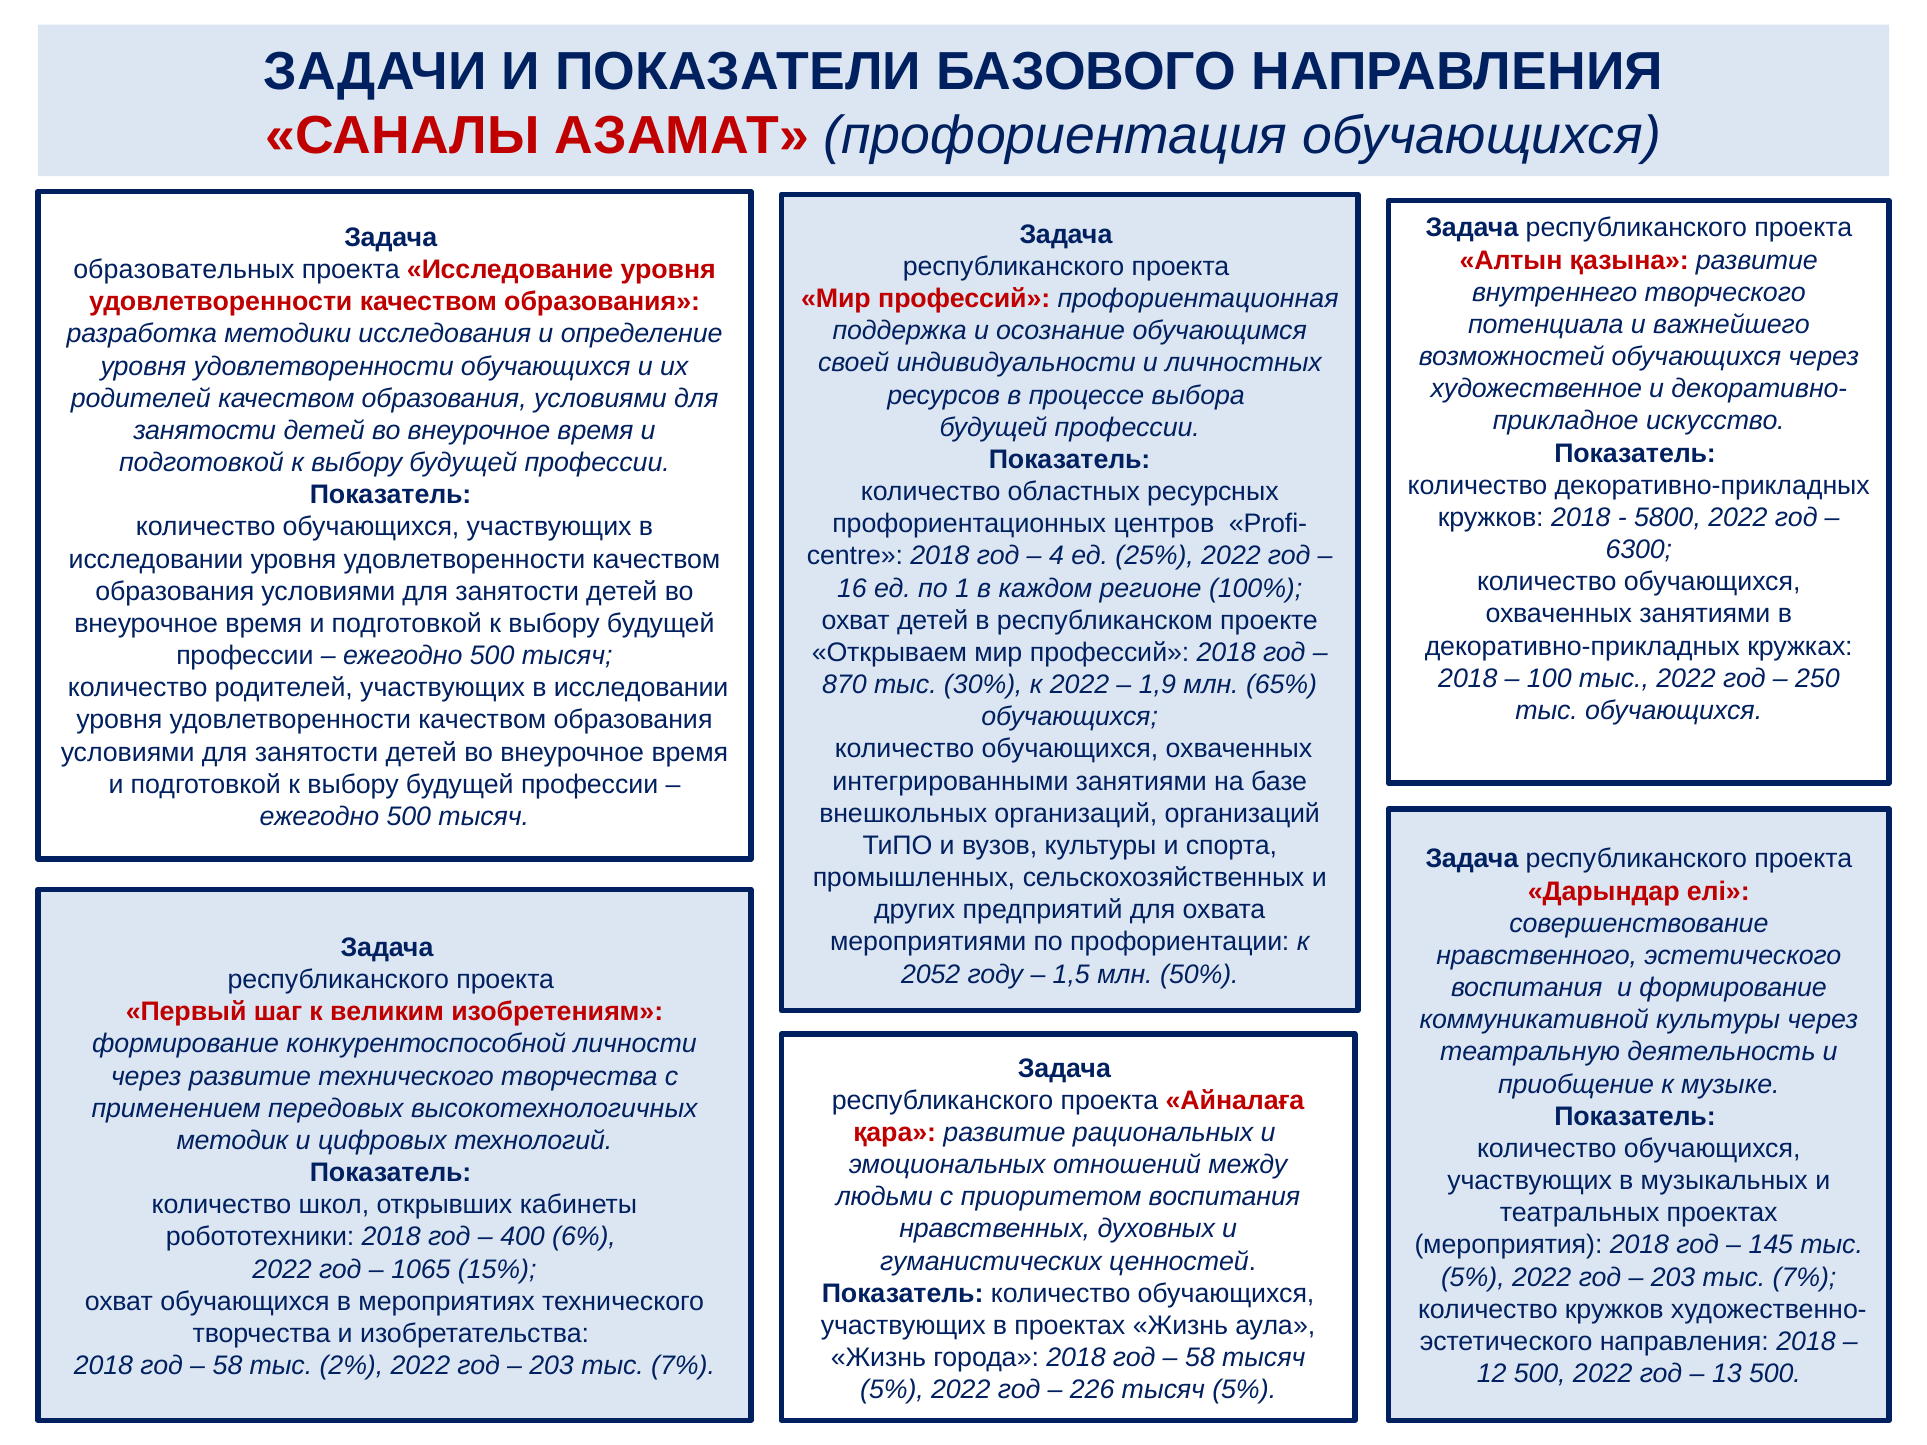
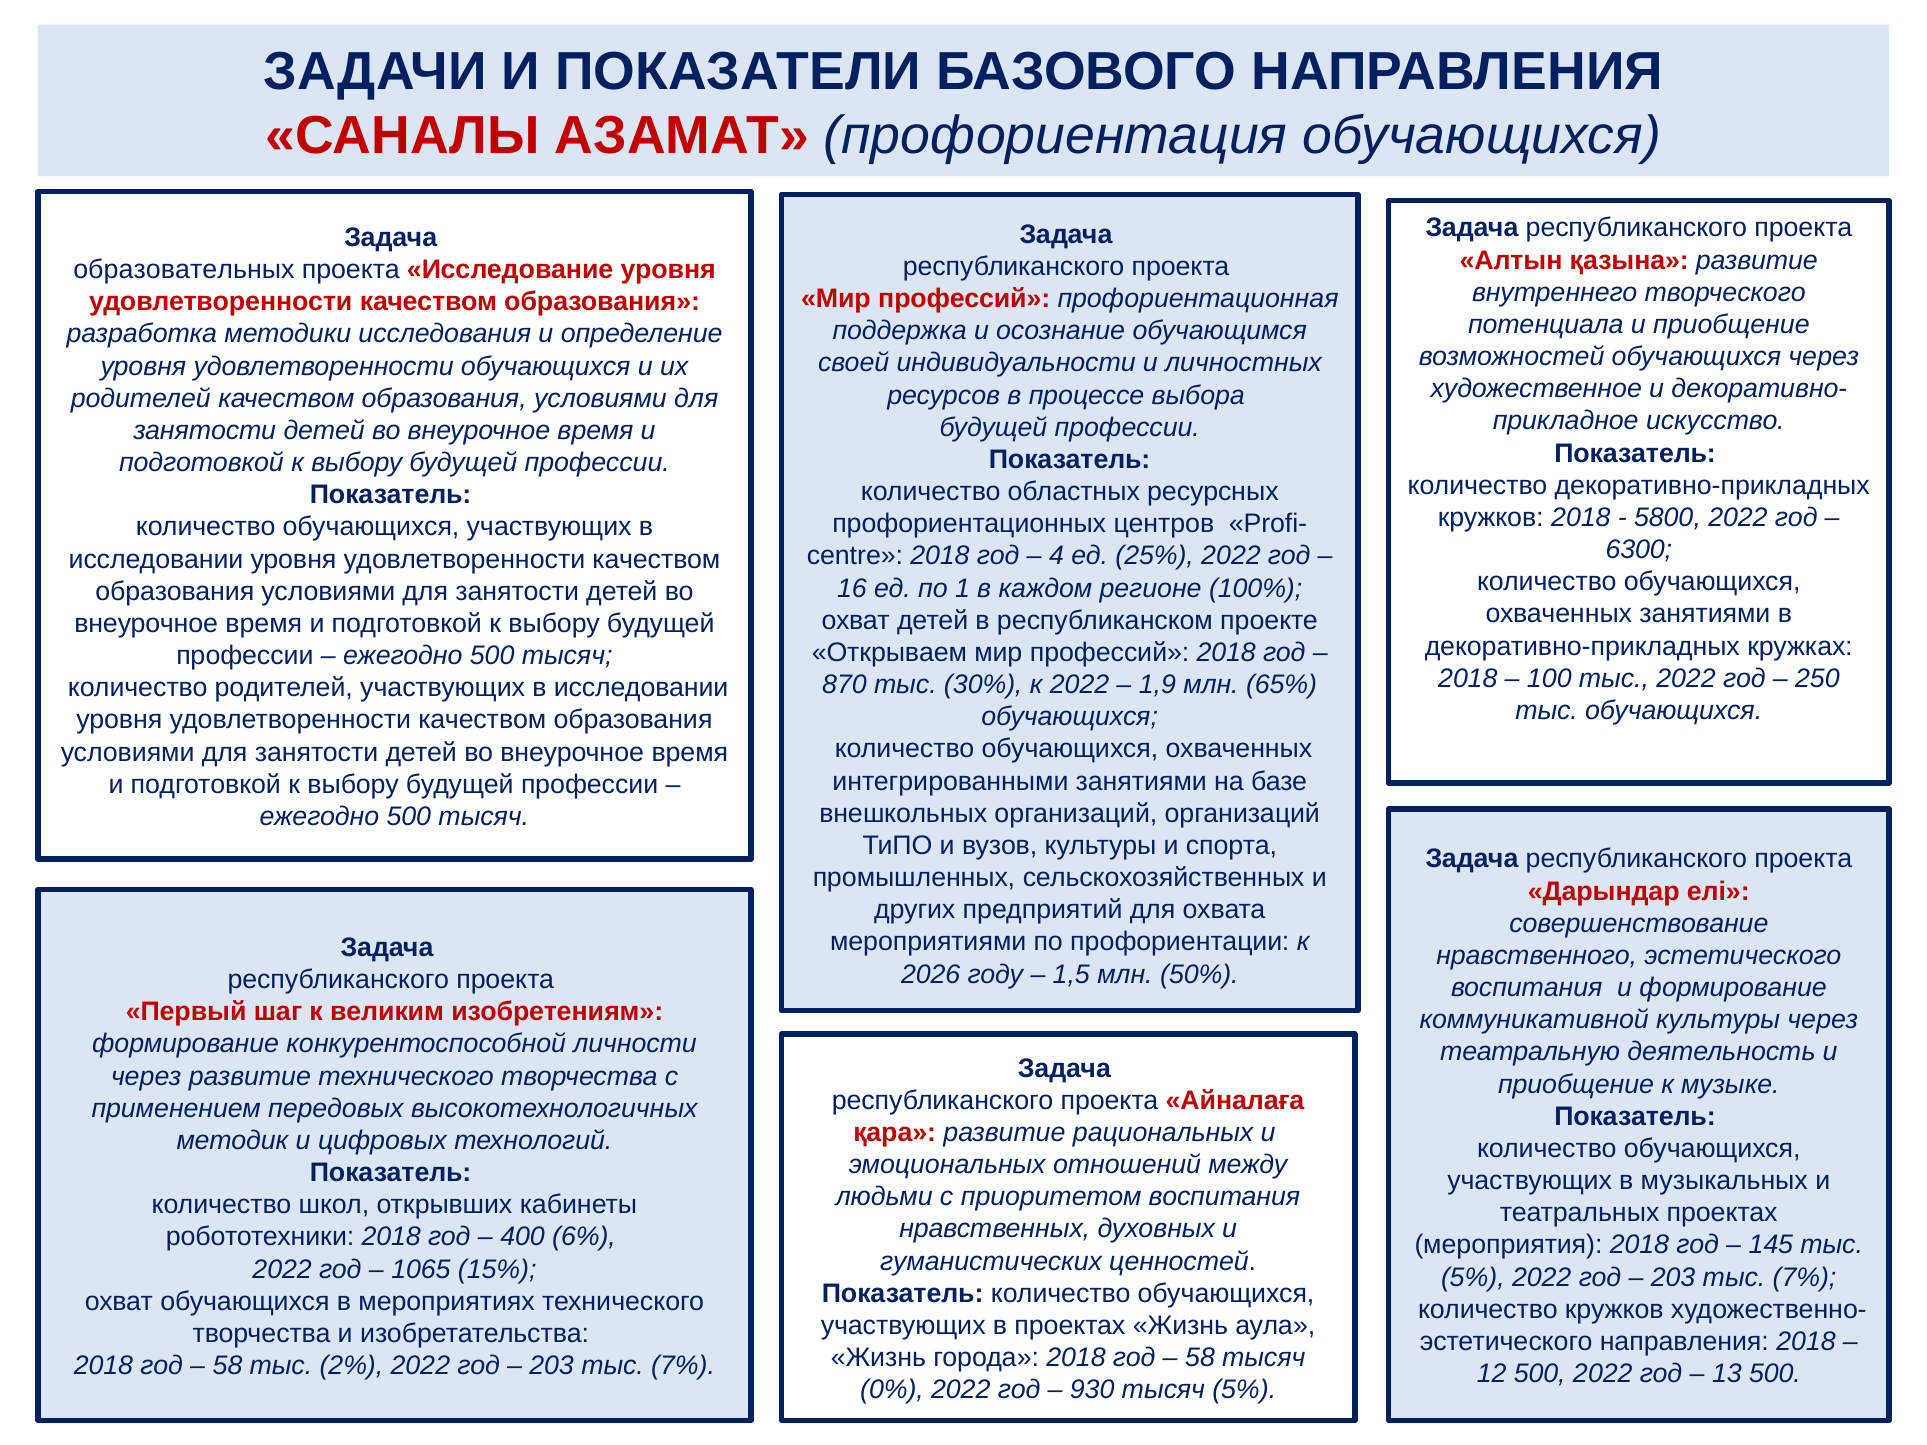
потенциала и важнейшего: важнейшего -> приобщение
2052: 2052 -> 2026
5% at (892, 1390): 5% -> 0%
226: 226 -> 930
